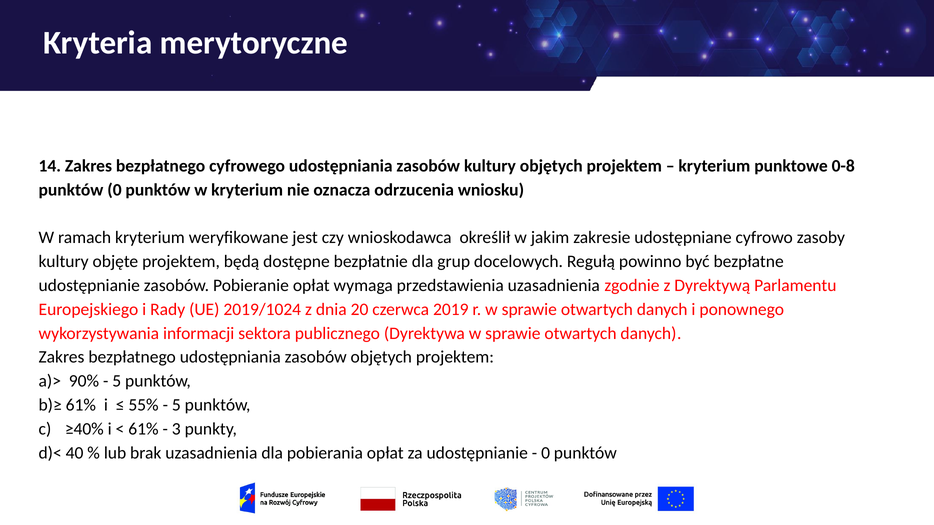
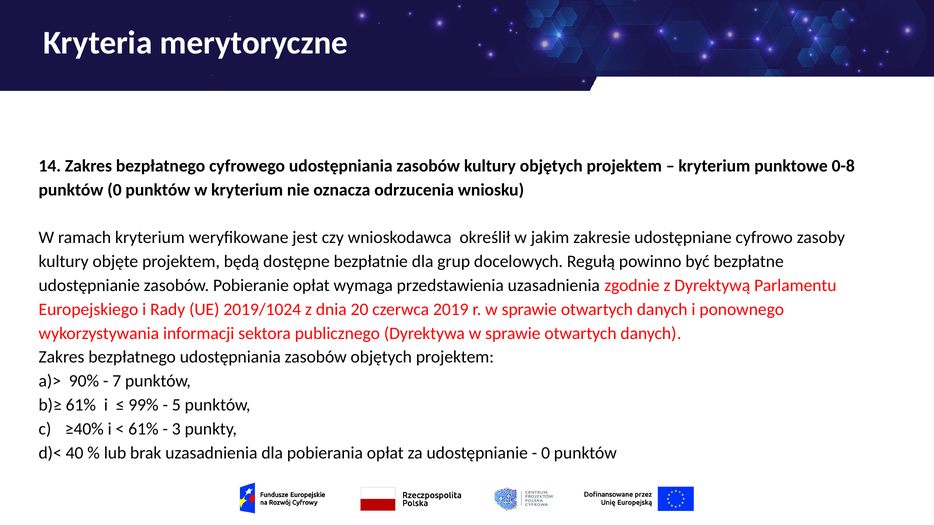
5 at (117, 381): 5 -> 7
55%: 55% -> 99%
